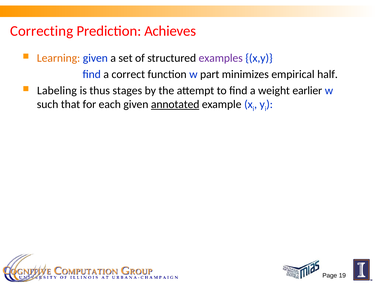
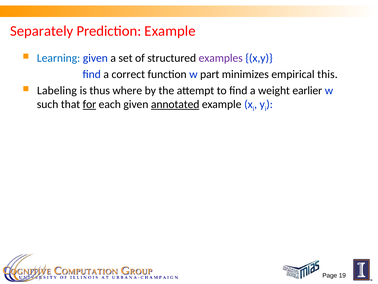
Correcting: Correcting -> Separately
Prediction Achieves: Achieves -> Example
Learning colour: orange -> blue
half: half -> this
stages: stages -> where
for underline: none -> present
